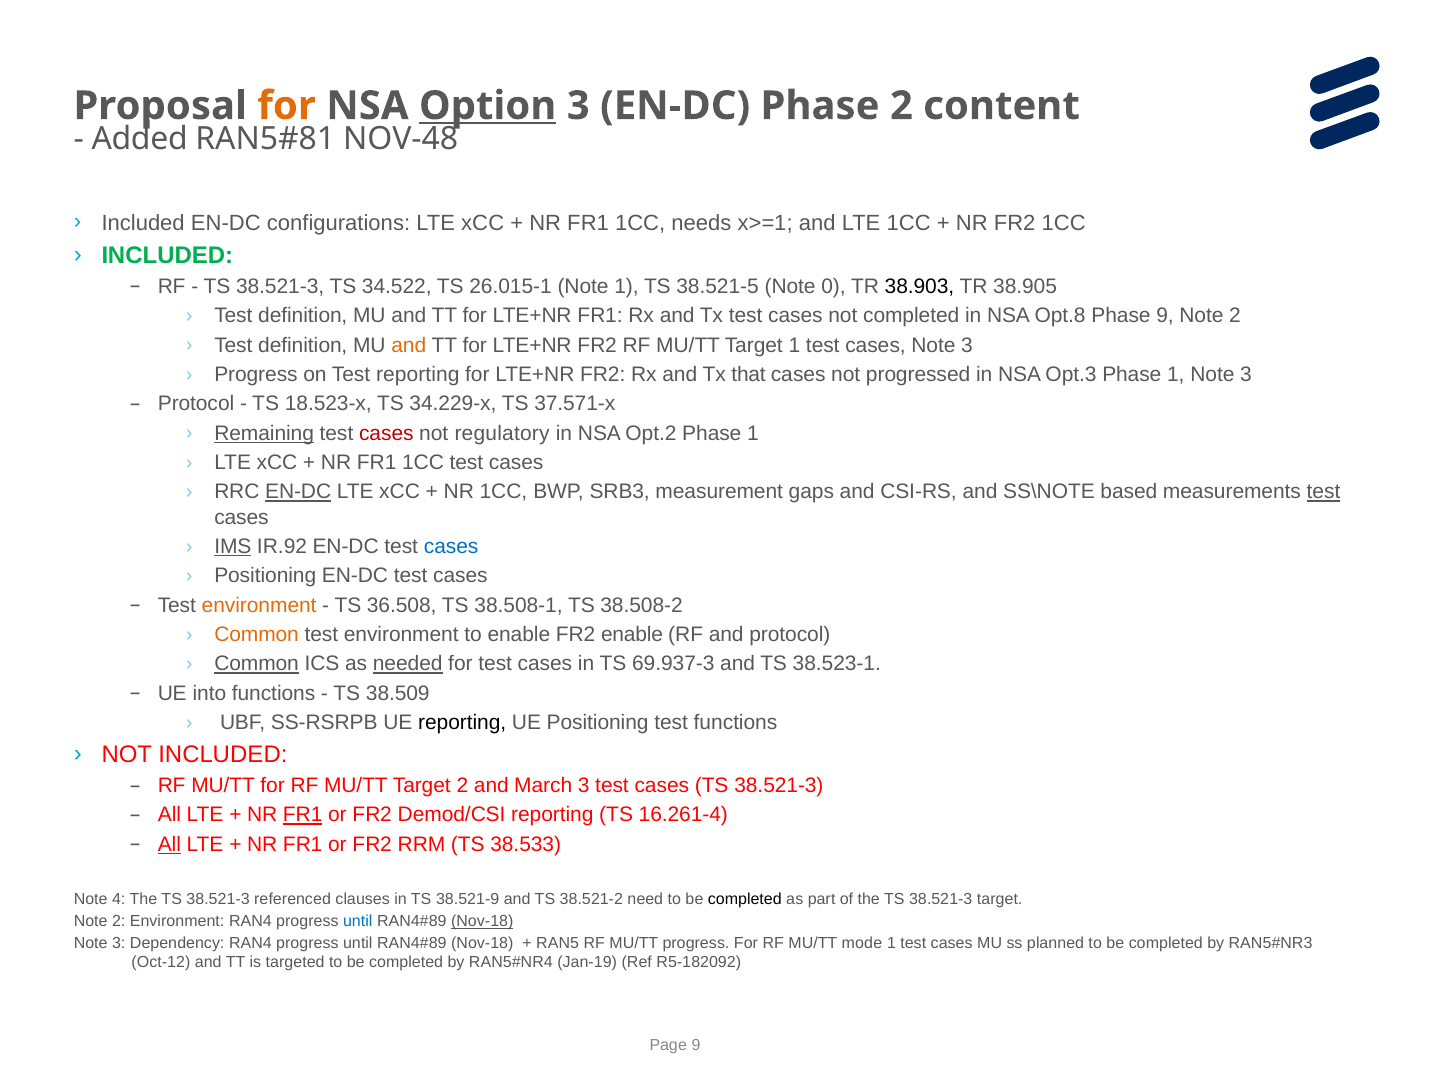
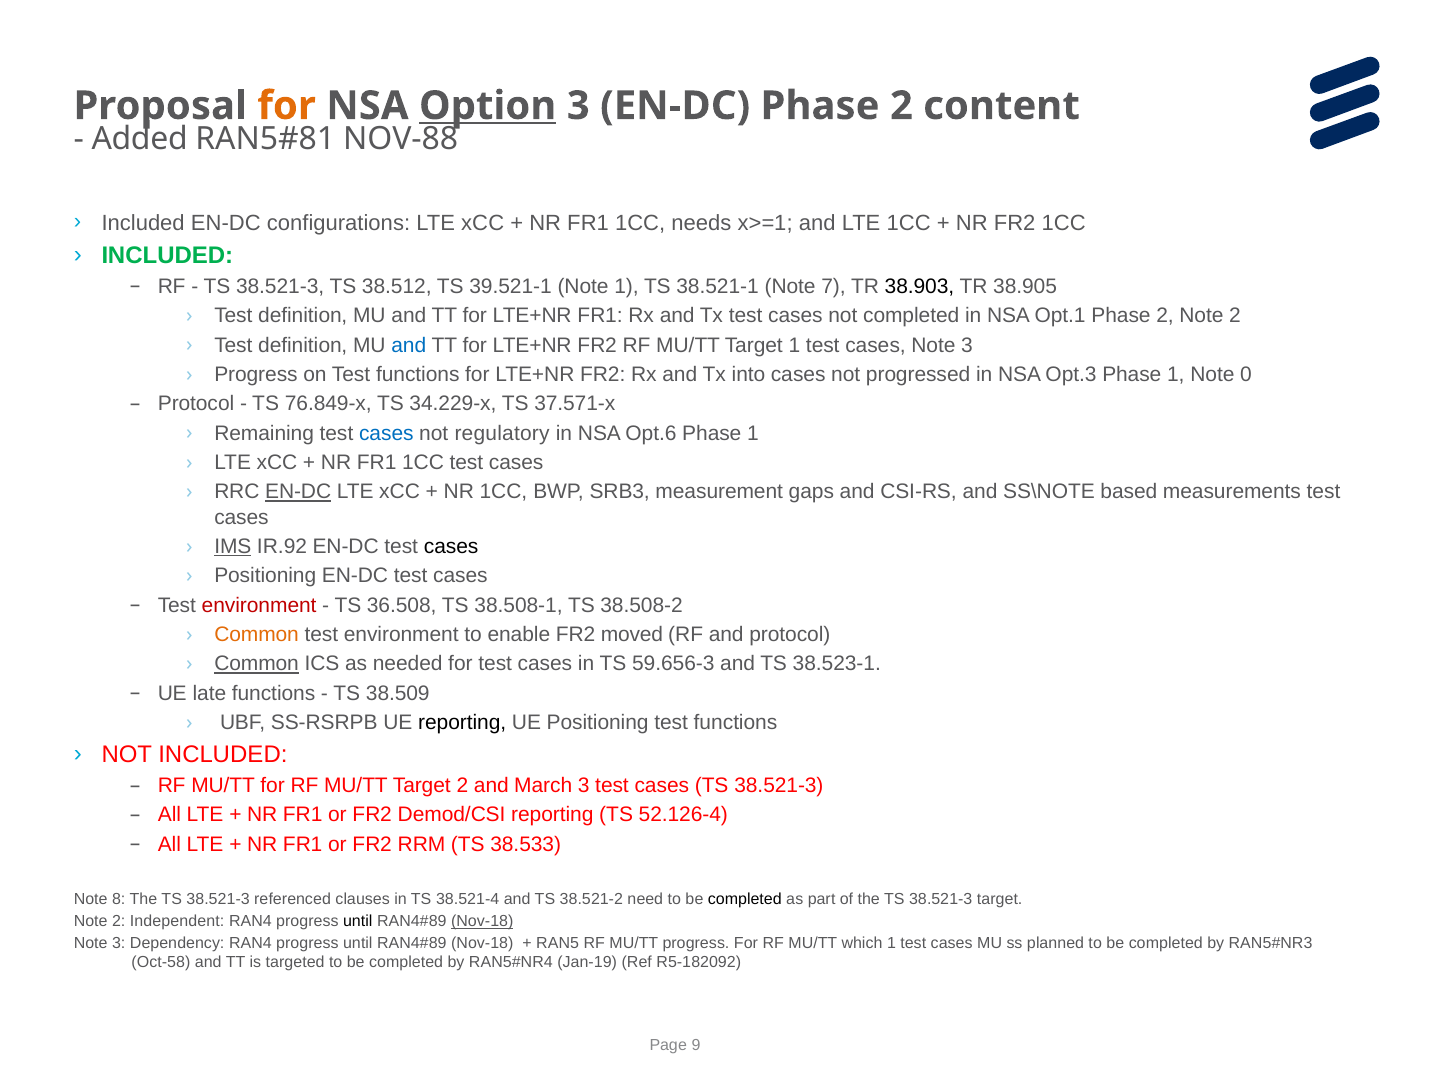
NOV-48: NOV-48 -> NOV-88
34.522: 34.522 -> 38.512
26.015-1: 26.015-1 -> 39.521-1
38.521-5: 38.521-5 -> 38.521-1
0: 0 -> 7
Opt.8: Opt.8 -> Opt.1
9 at (1165, 316): 9 -> 2
and at (409, 345) colour: orange -> blue
on Test reporting: reporting -> functions
that: that -> into
1 Note 3: 3 -> 0
18.523-x: 18.523-x -> 76.849-x
Remaining underline: present -> none
cases at (386, 433) colour: red -> blue
Opt.2: Opt.2 -> Opt.6
test at (1324, 492) underline: present -> none
cases at (451, 547) colour: blue -> black
environment at (259, 605) colour: orange -> red
FR2 enable: enable -> moved
needed underline: present -> none
69.937-3: 69.937-3 -> 59.656-3
into: into -> late
FR1 at (303, 815) underline: present -> none
16.261-4: 16.261-4 -> 52.126-4
All at (169, 844) underline: present -> none
4: 4 -> 8
38.521-9: 38.521-9 -> 38.521-4
2 Environment: Environment -> Independent
until at (358, 921) colour: blue -> black
mode: mode -> which
Oct-12: Oct-12 -> Oct-58
